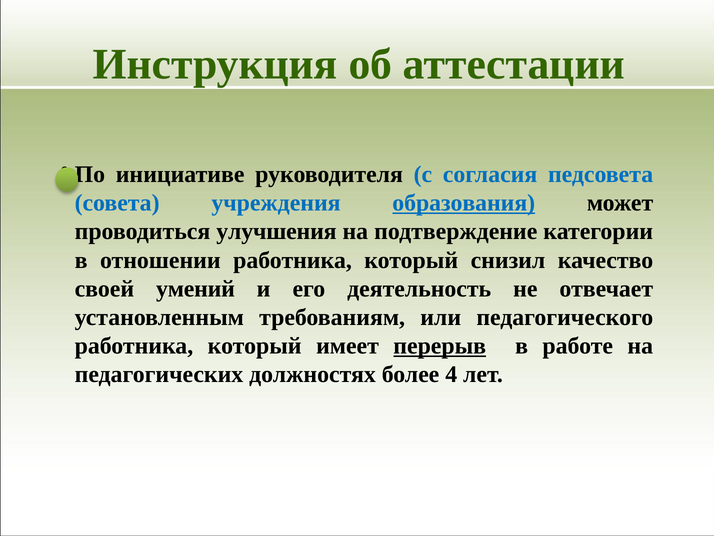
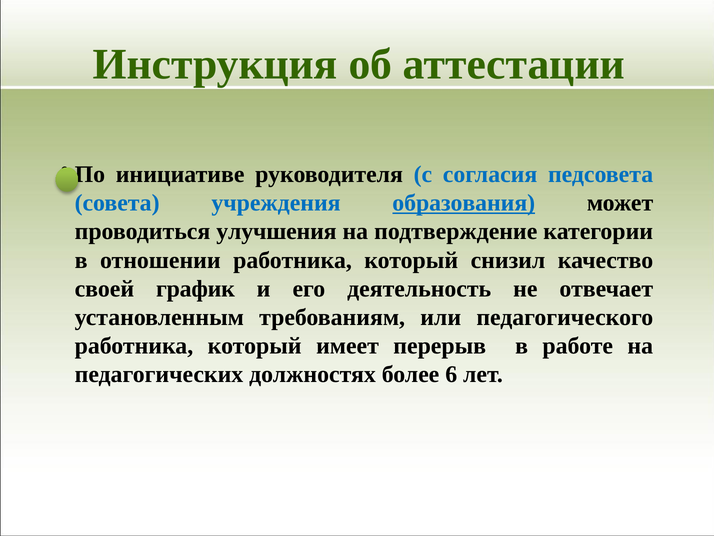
умений: умений -> график
перерыв underline: present -> none
4: 4 -> 6
